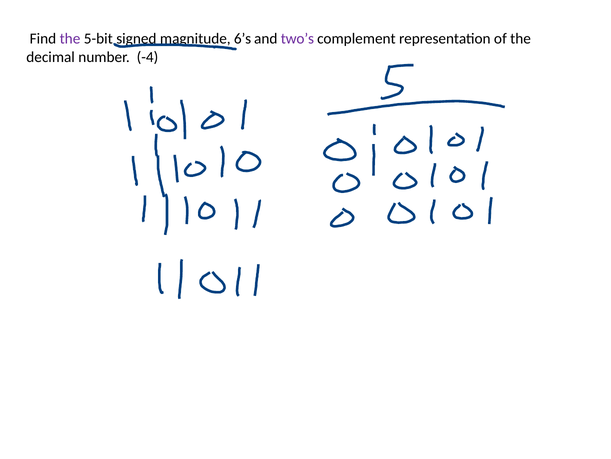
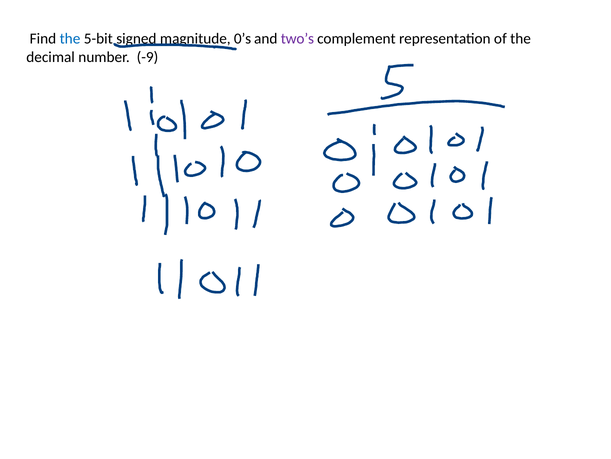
the at (70, 39) colour: purple -> blue
6’s: 6’s -> 0’s
-4: -4 -> -9
